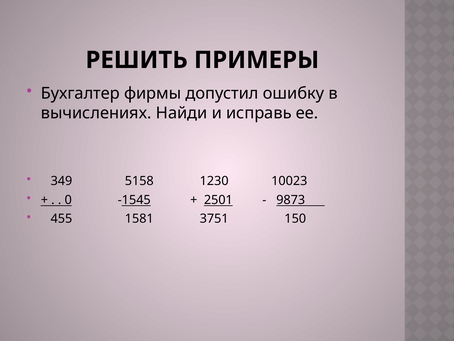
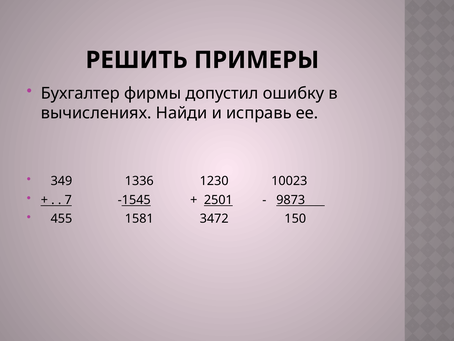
5158: 5158 -> 1336
0: 0 -> 7
3751: 3751 -> 3472
